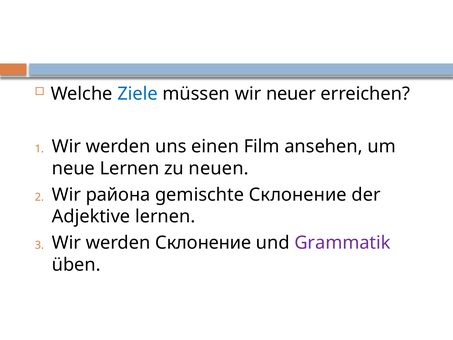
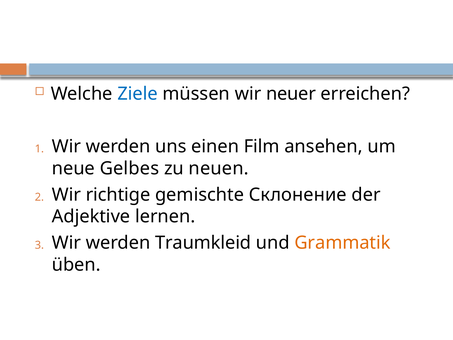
neue Lernen: Lernen -> Gelbes
района: района -> richtige
werden Склонение: Склонение -> Traumkleid
Grammatik colour: purple -> orange
